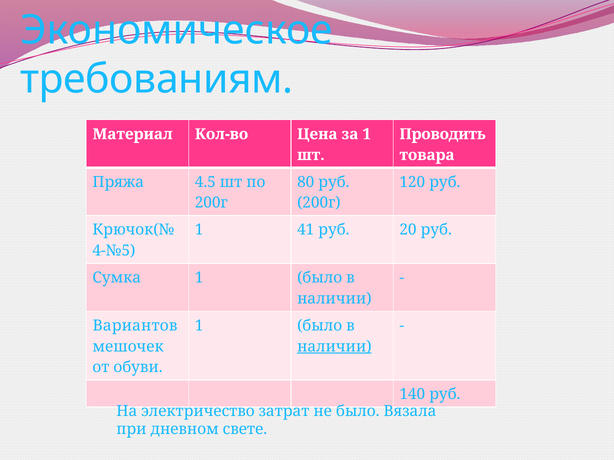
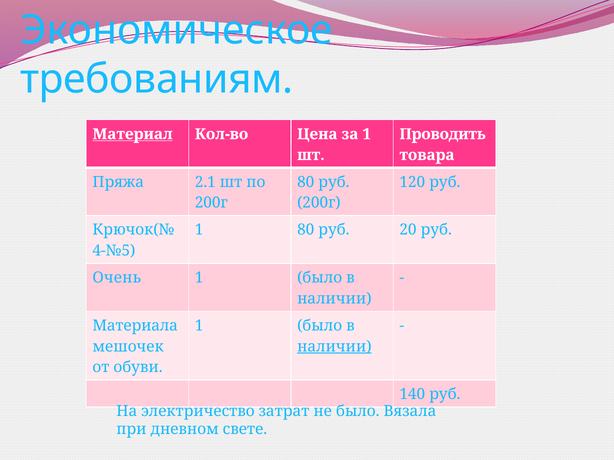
Материал underline: none -> present
4.5: 4.5 -> 2.1
1 41: 41 -> 80
Сумка: Сумка -> Очень
Вариантов: Вариантов -> Материала
